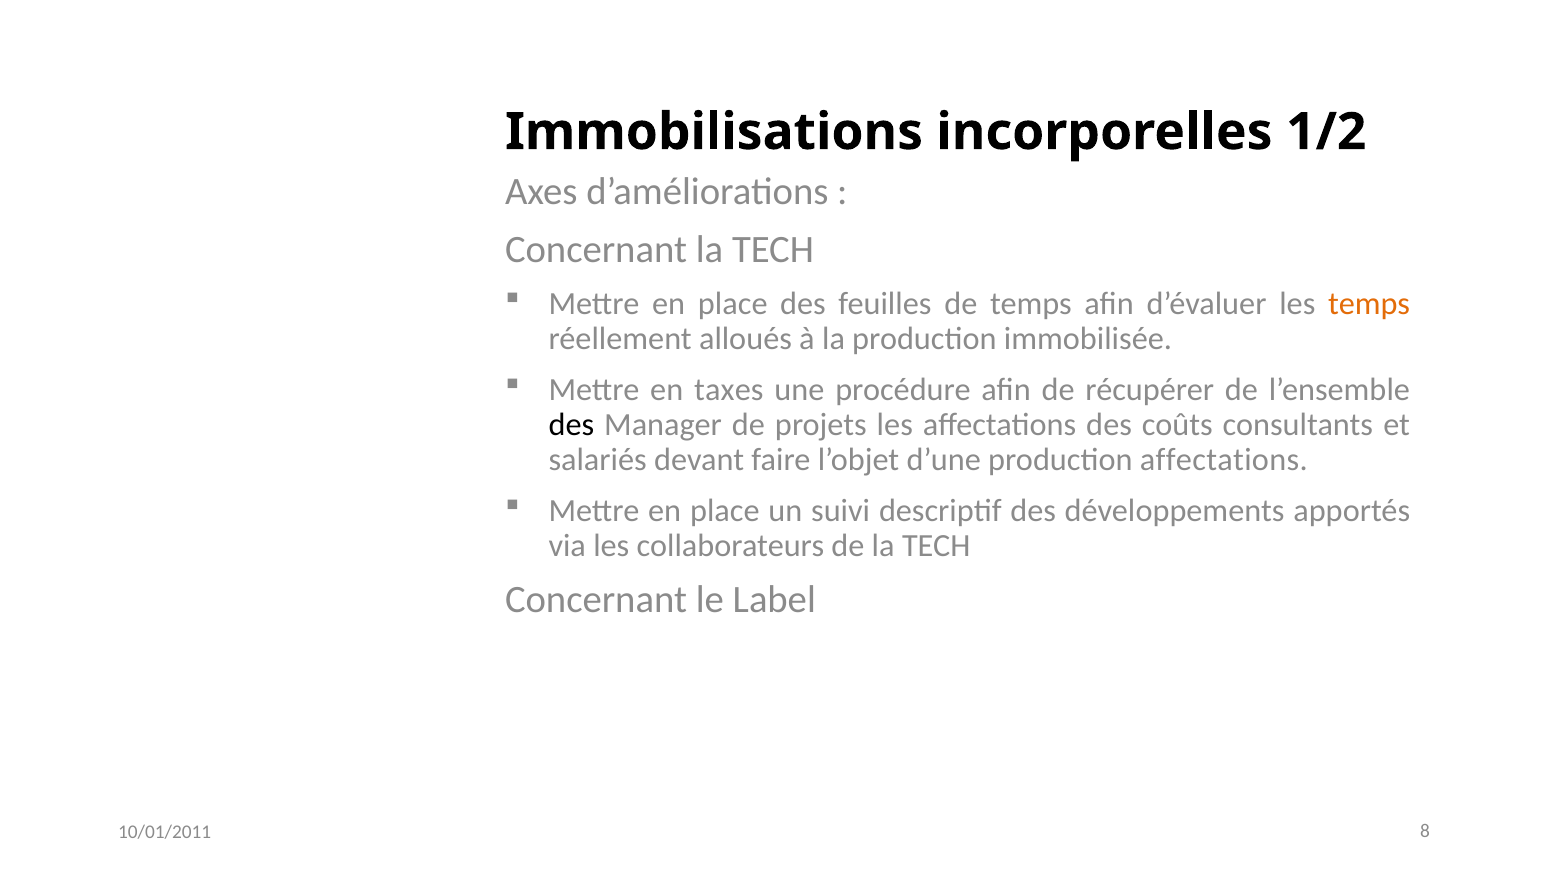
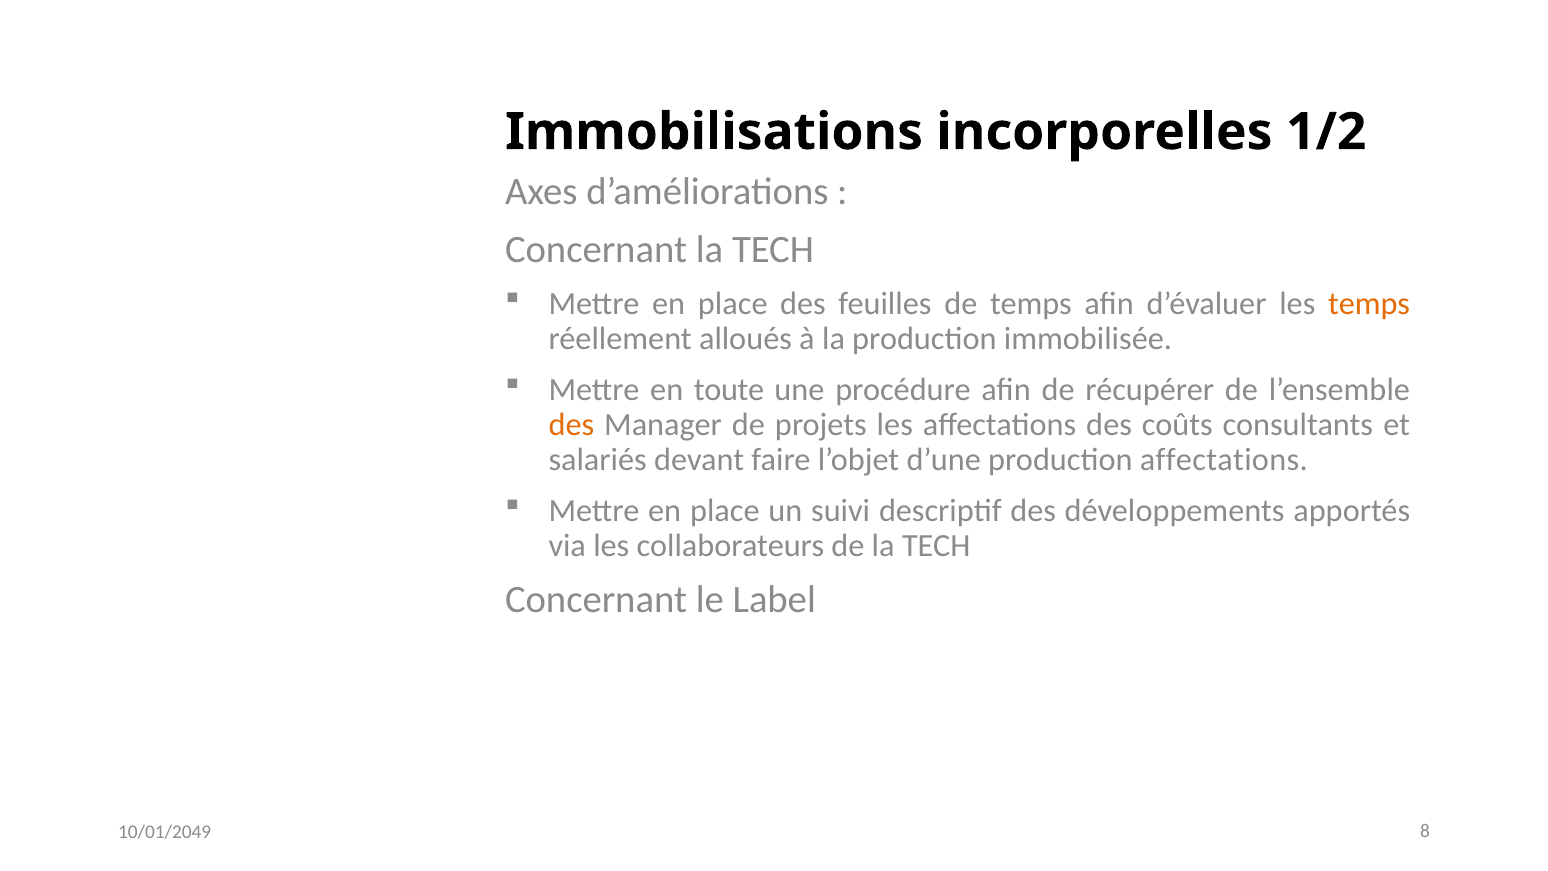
taxes: taxes -> toute
des at (571, 425) colour: black -> orange
10/01/2011: 10/01/2011 -> 10/01/2049
